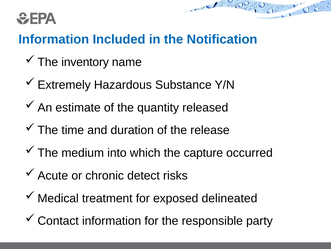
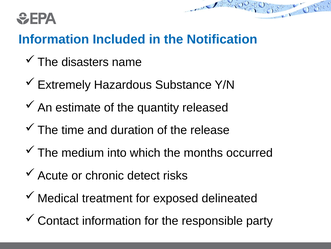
inventory: inventory -> disasters
capture: capture -> months
